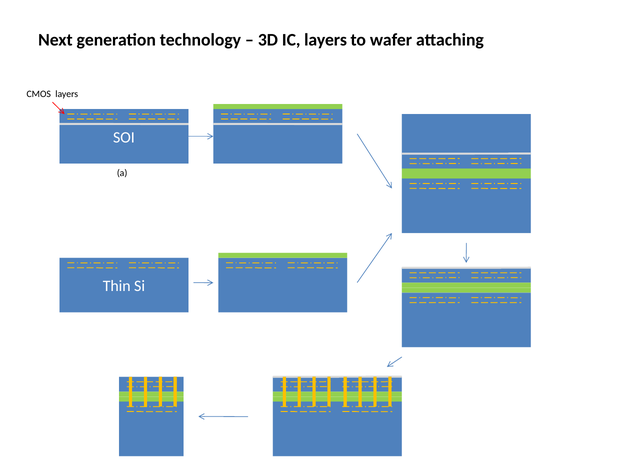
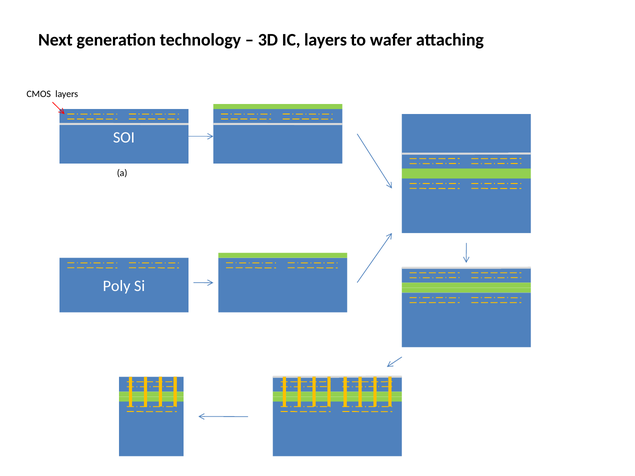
Thin: Thin -> Poly
